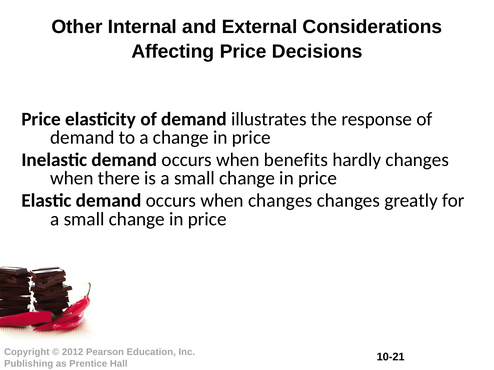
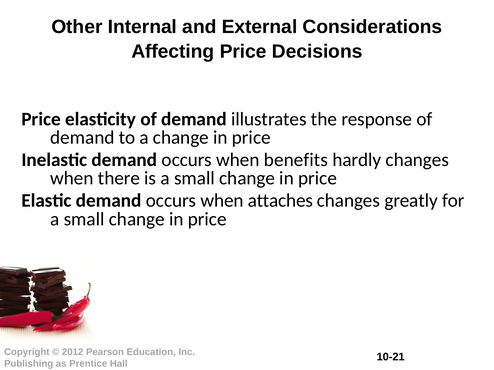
when changes: changes -> attaches
